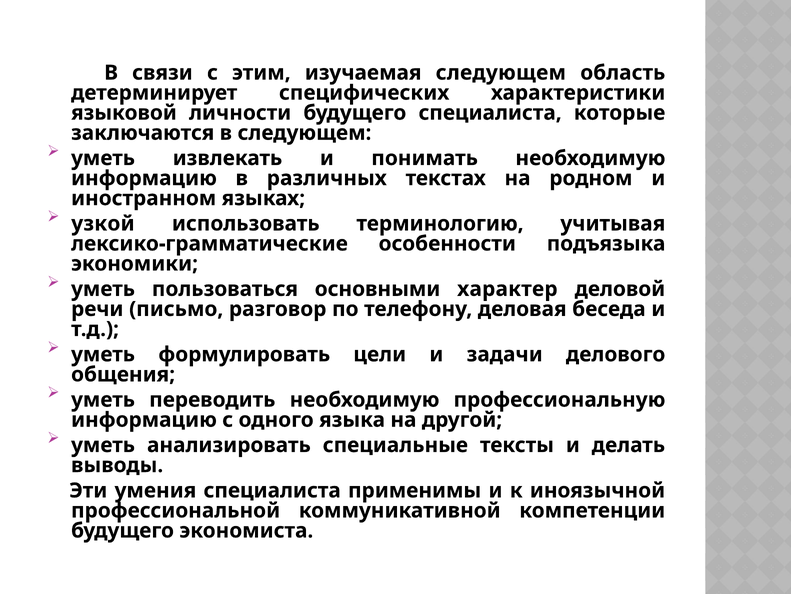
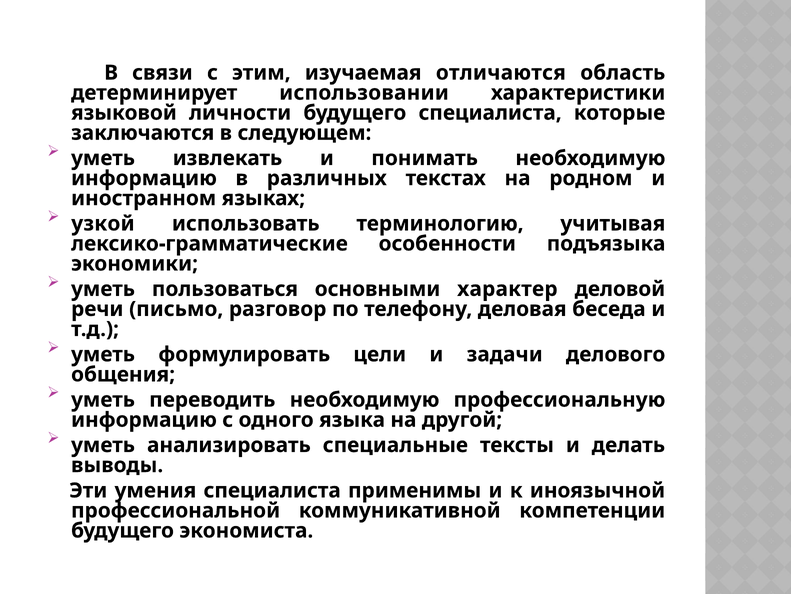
изучаемая следующем: следующем -> отличаются
специфических: специфических -> использовании
